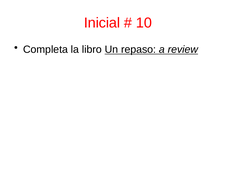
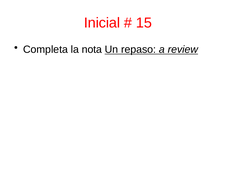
10: 10 -> 15
libro: libro -> nota
